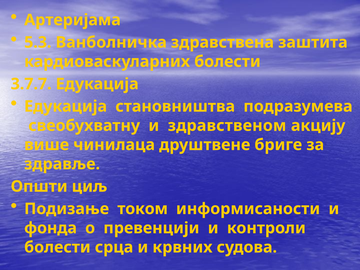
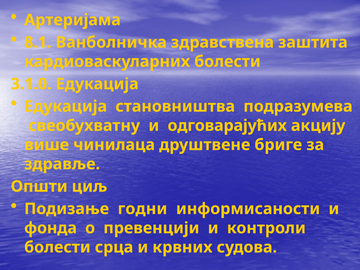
5.3: 5.3 -> 8.1
3.7.7: 3.7.7 -> 3.1.0
здравственом: здравственом -> одговарајућих
током: током -> годни
